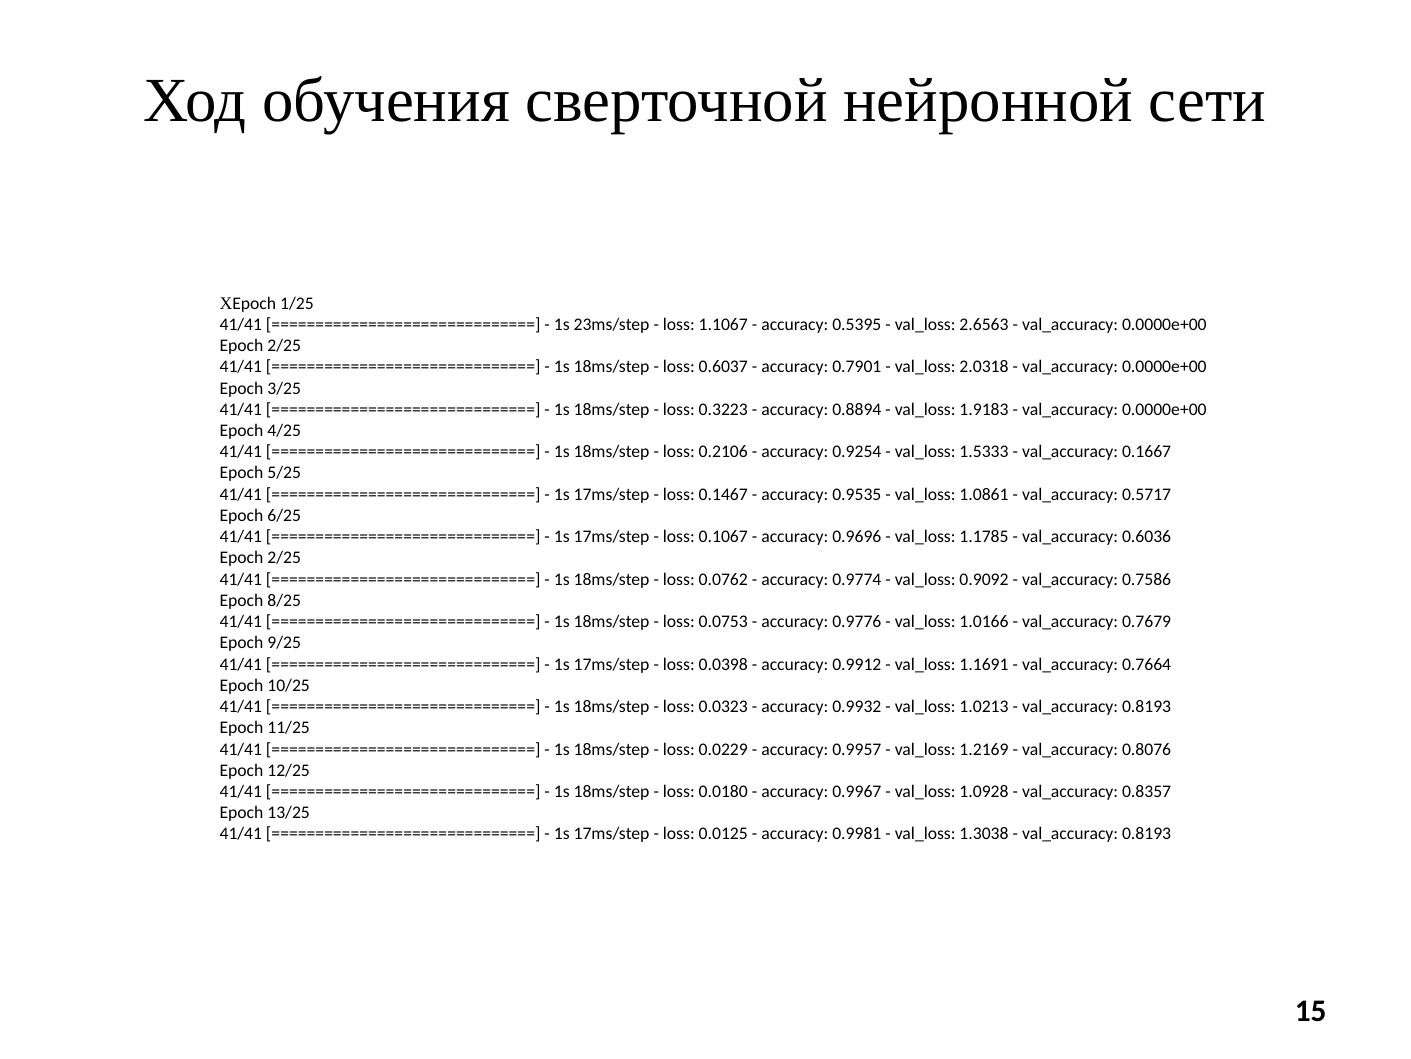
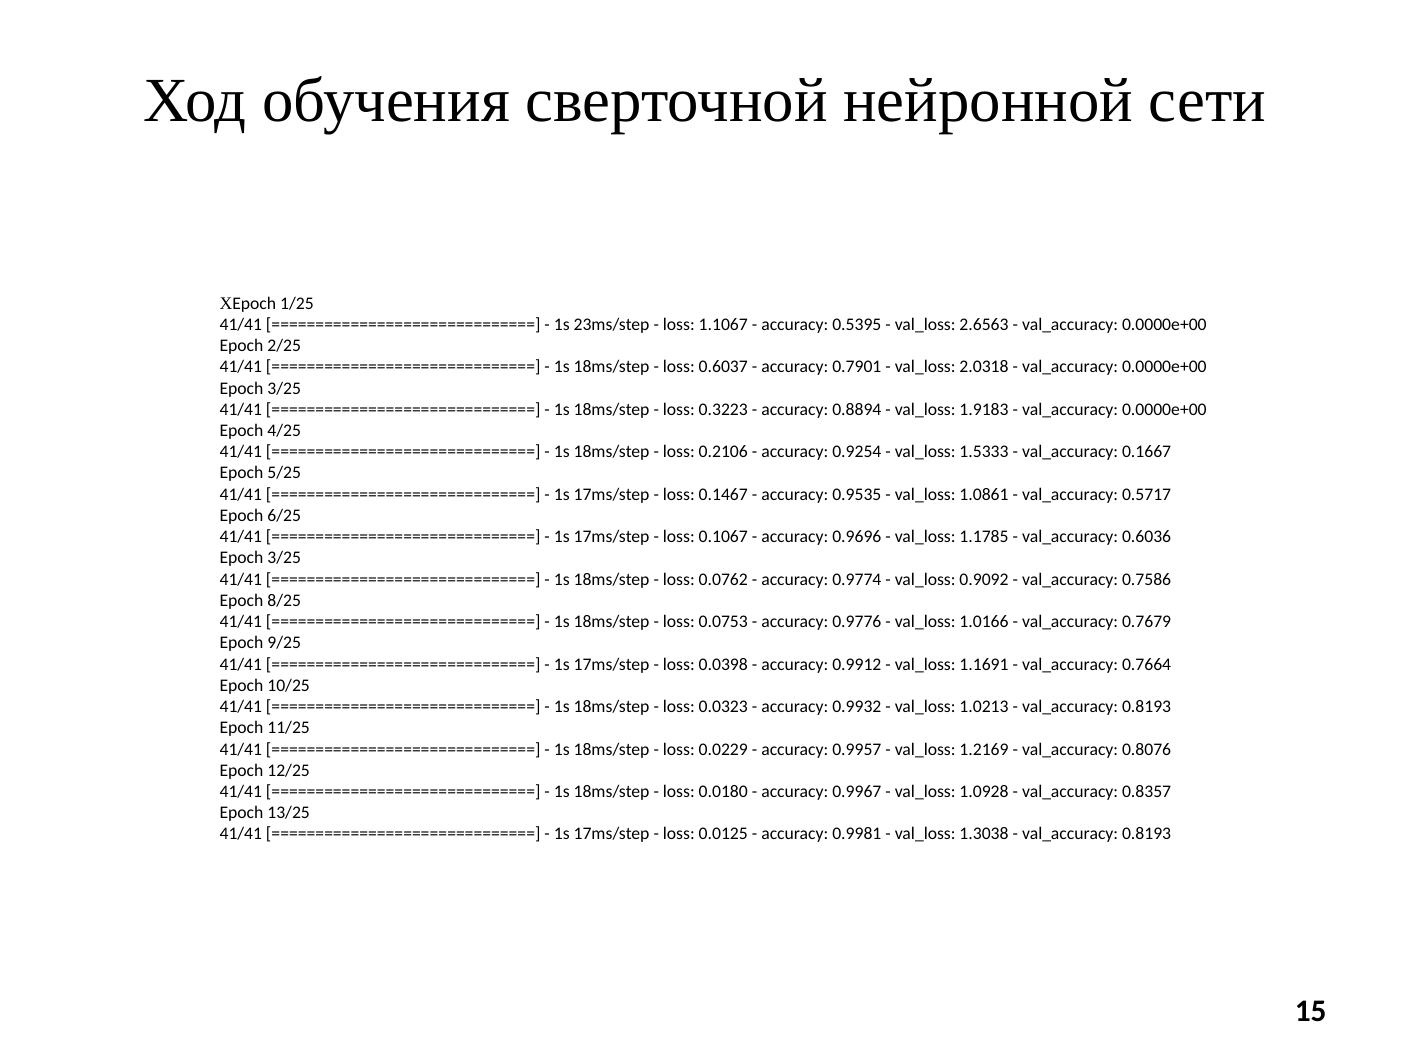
2/25 at (284, 558): 2/25 -> 3/25
